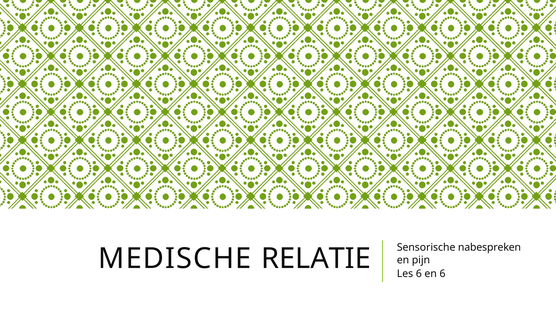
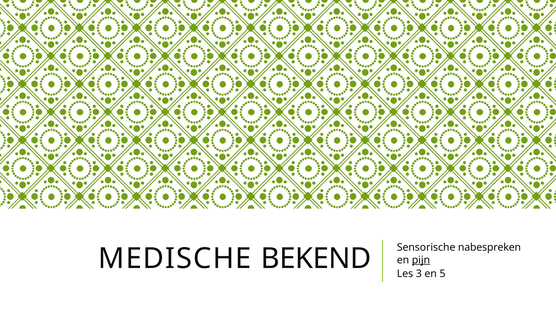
RELATIE: RELATIE -> BEKEND
pijn underline: none -> present
Les 6: 6 -> 3
en 6: 6 -> 5
